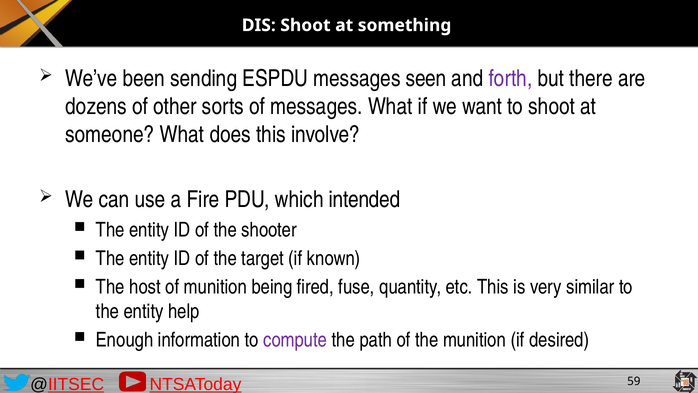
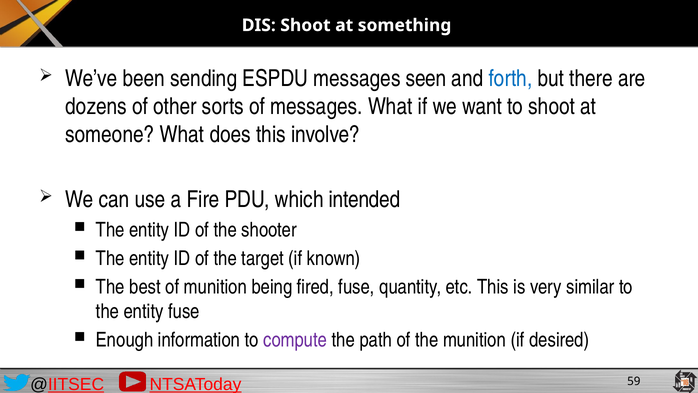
forth colour: purple -> blue
host: host -> best
entity help: help -> fuse
